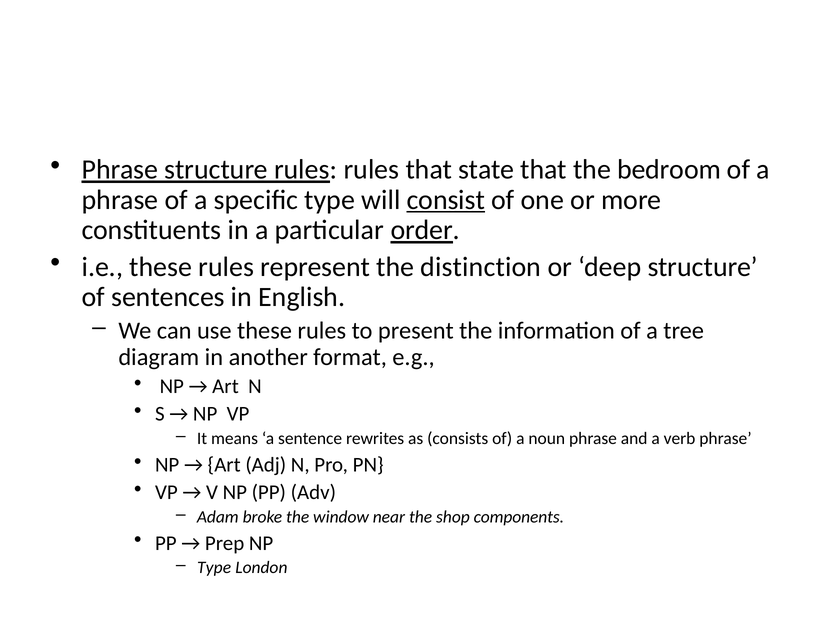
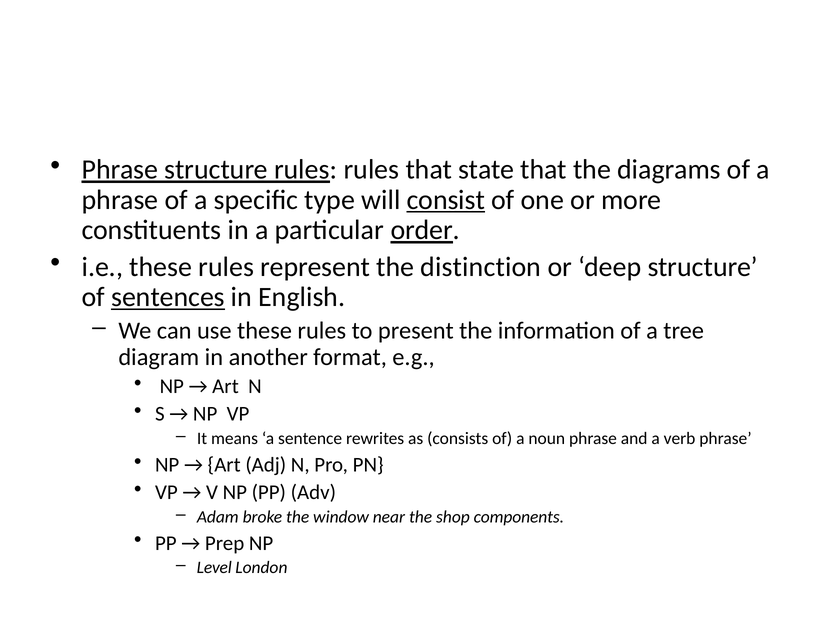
bedroom: bedroom -> diagrams
sentences underline: none -> present
Type at (214, 567): Type -> Level
